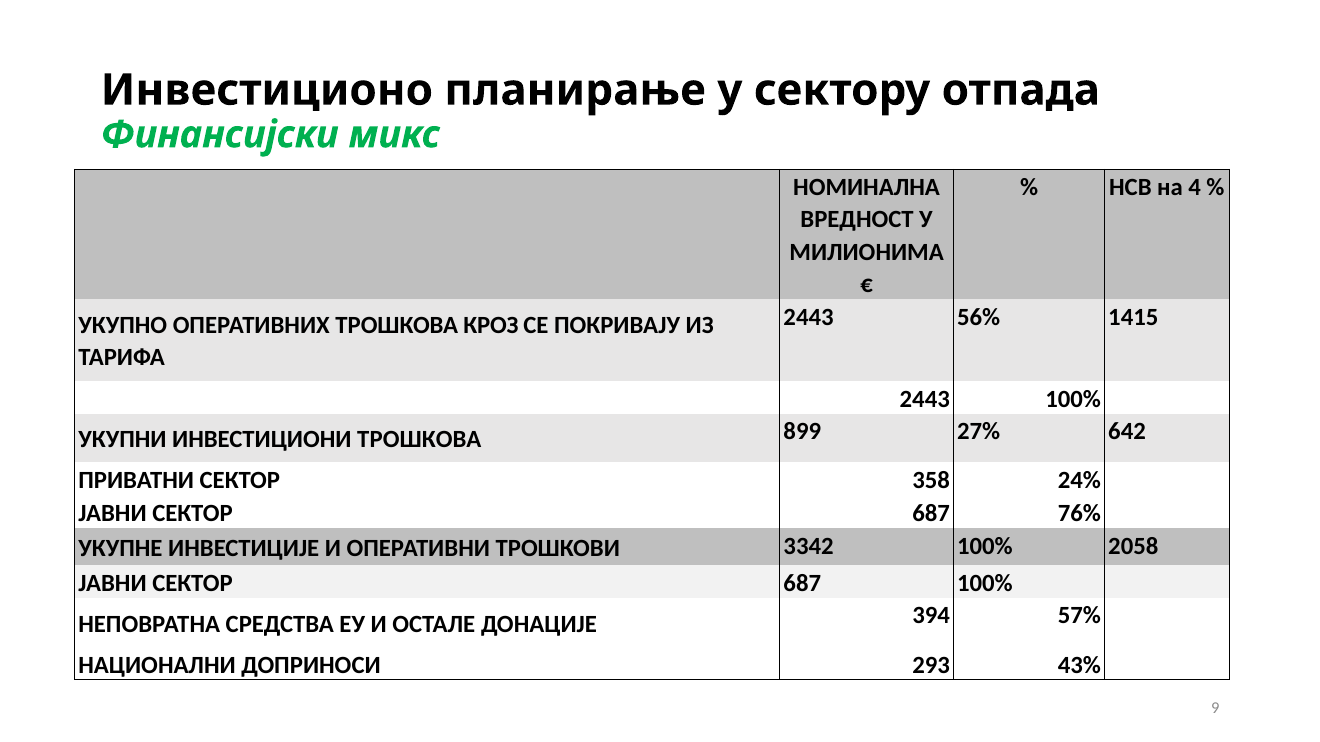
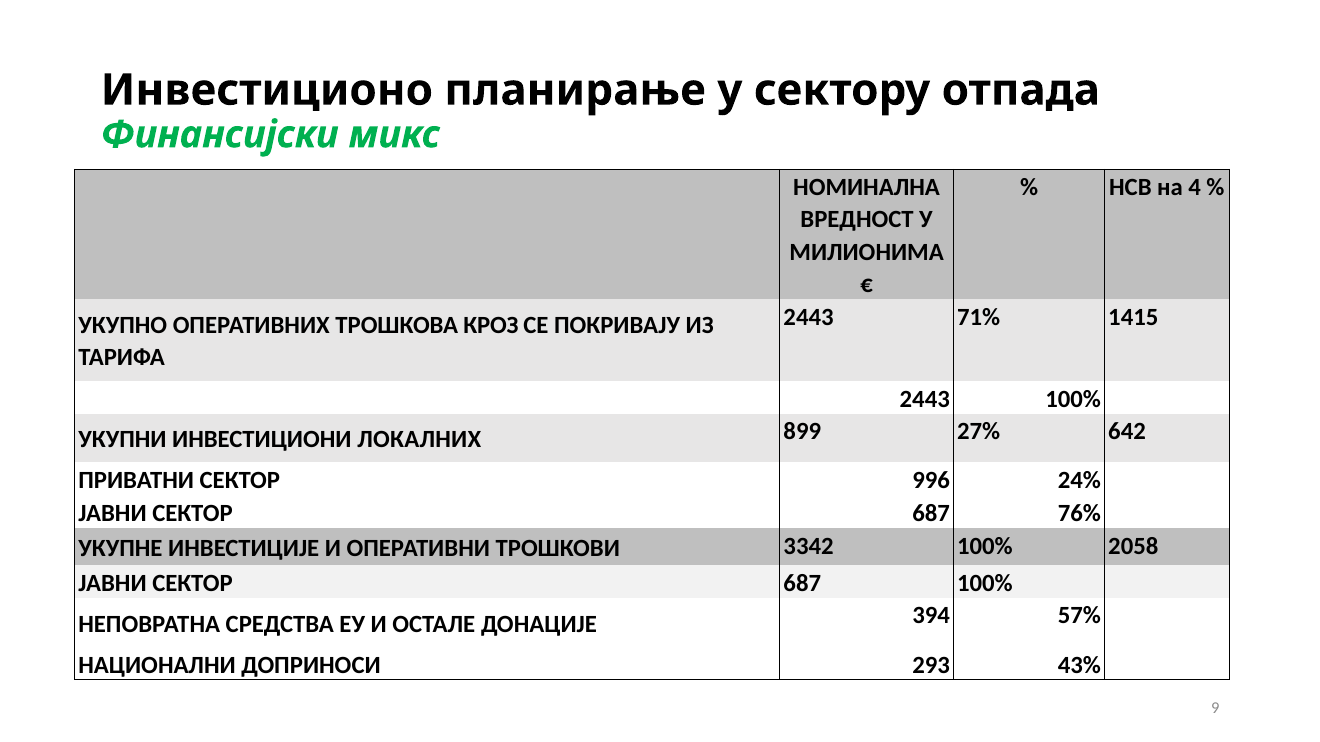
56%: 56% -> 71%
ИНВЕСТИЦИОНИ ТРОШКОВА: ТРОШКОВА -> ЛОКАЛНИХ
358: 358 -> 996
